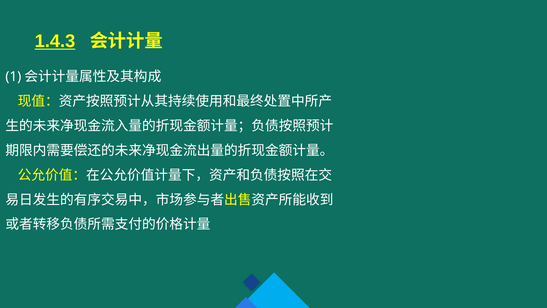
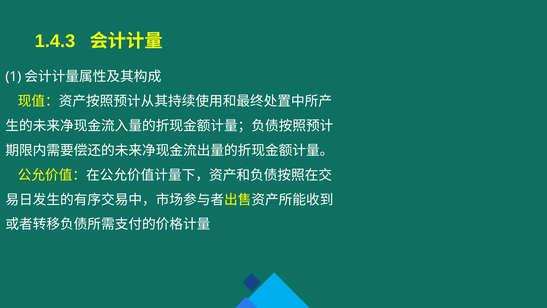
1.4.3 underline: present -> none
